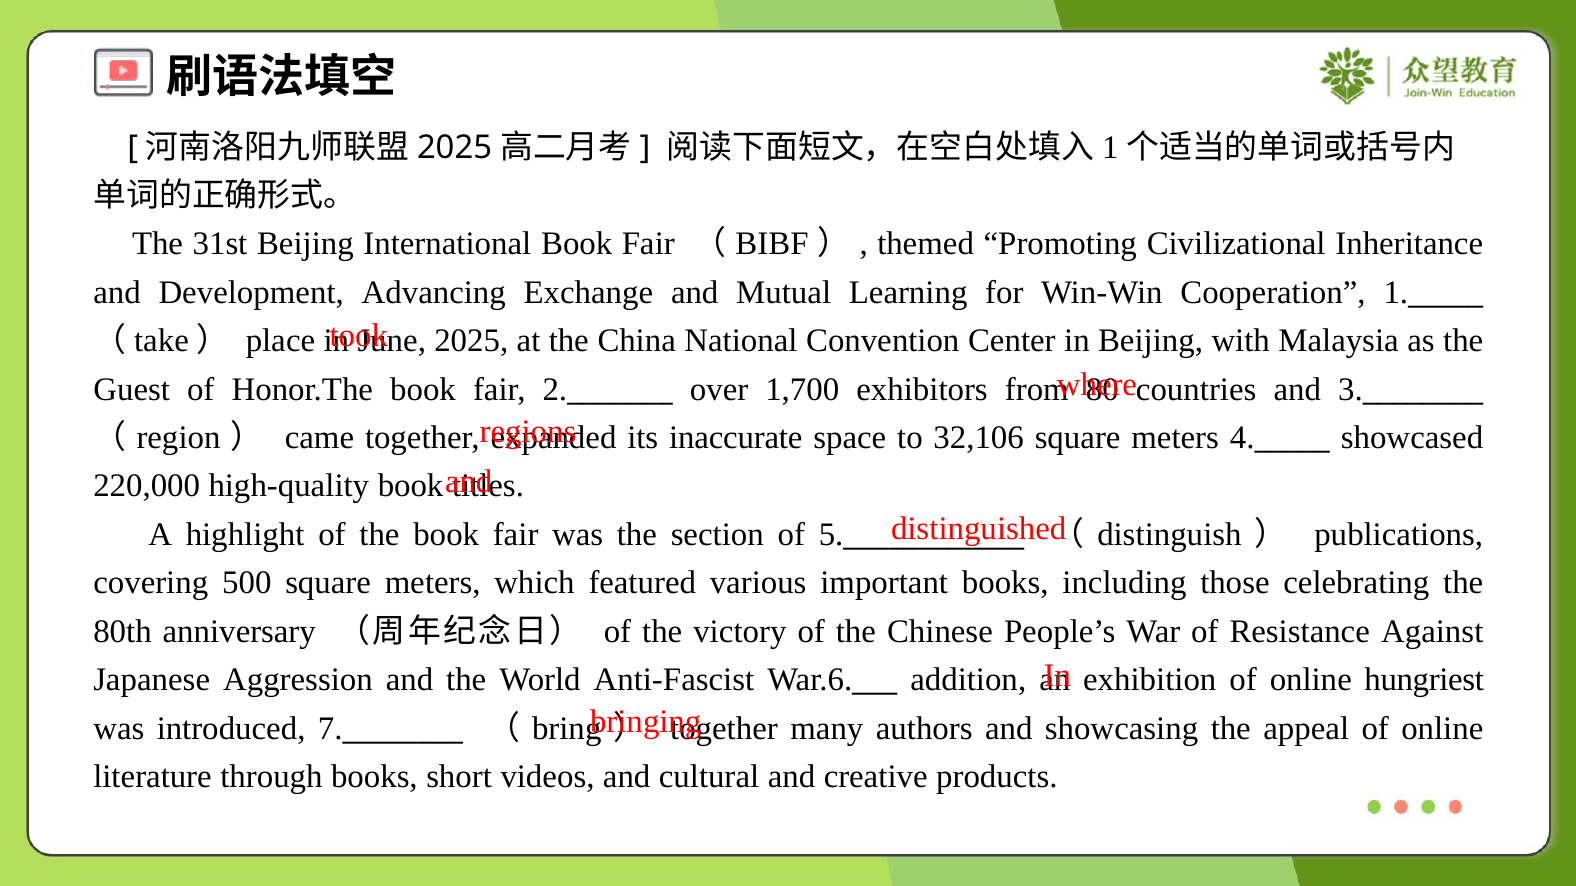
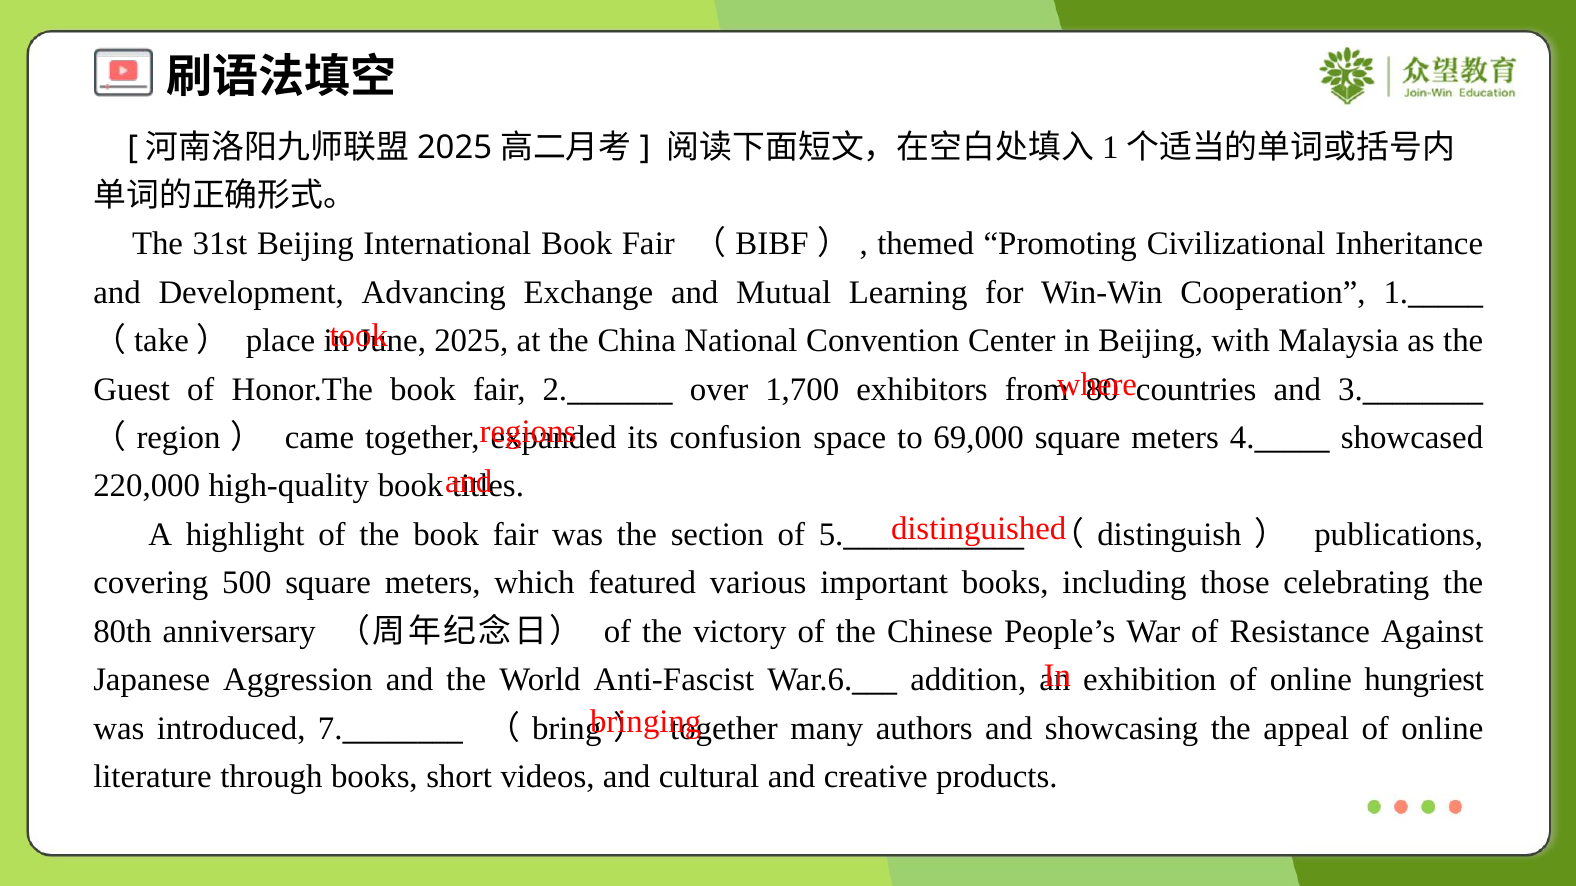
inaccurate: inaccurate -> confusion
32,106: 32,106 -> 69,000
